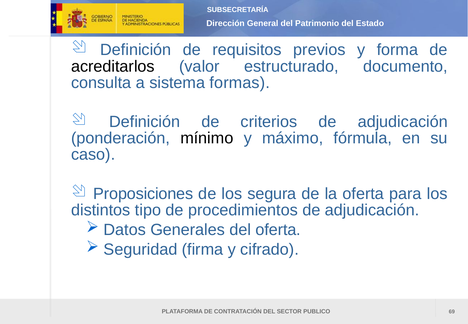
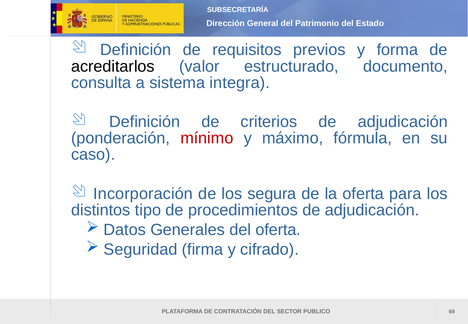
formas: formas -> integra
mínimo colour: black -> red
Proposiciones: Proposiciones -> Incorporación
